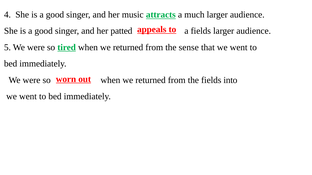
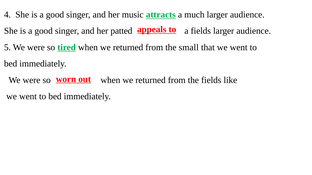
sense: sense -> small
into: into -> like
